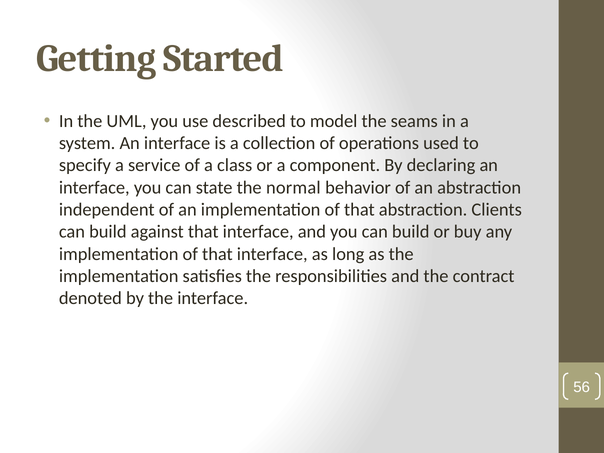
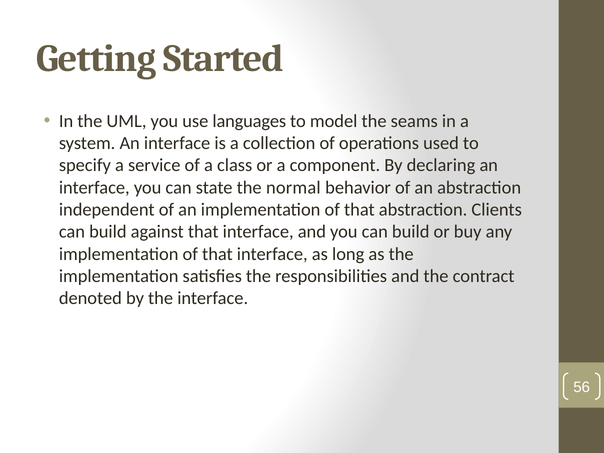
described: described -> languages
